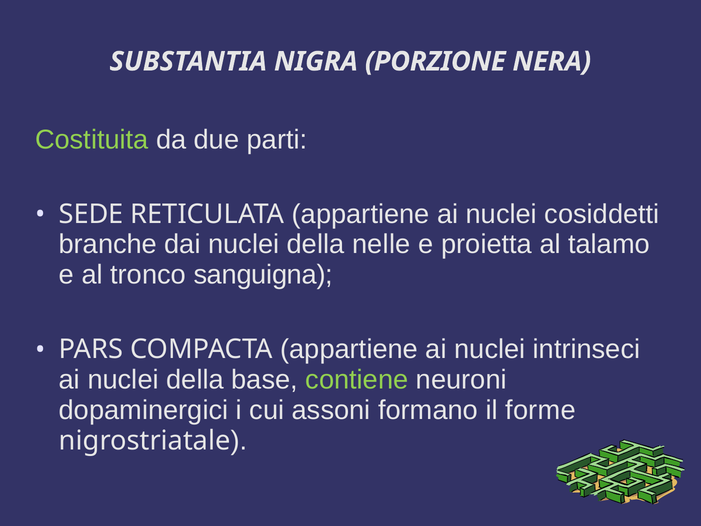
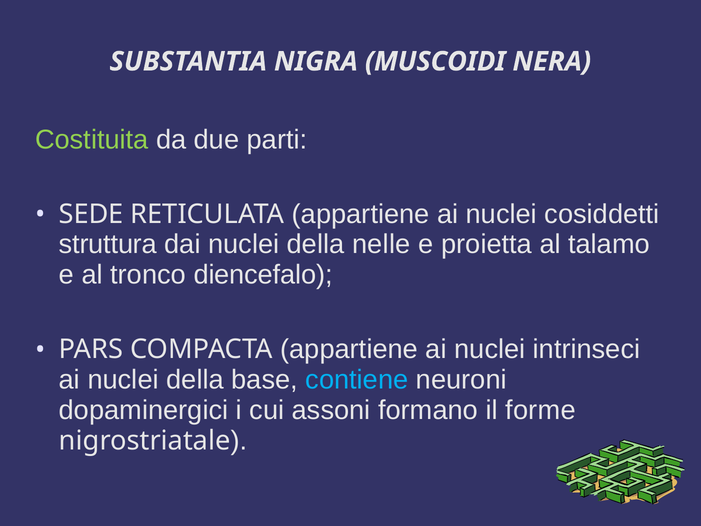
PORZIONE: PORZIONE -> MUSCOIDI
branche: branche -> struttura
sanguigna: sanguigna -> diencefalo
contiene colour: light green -> light blue
